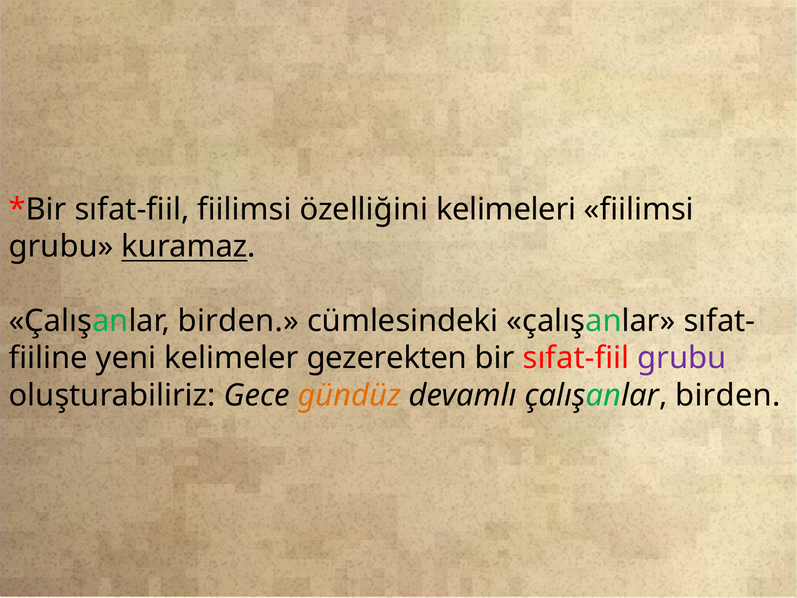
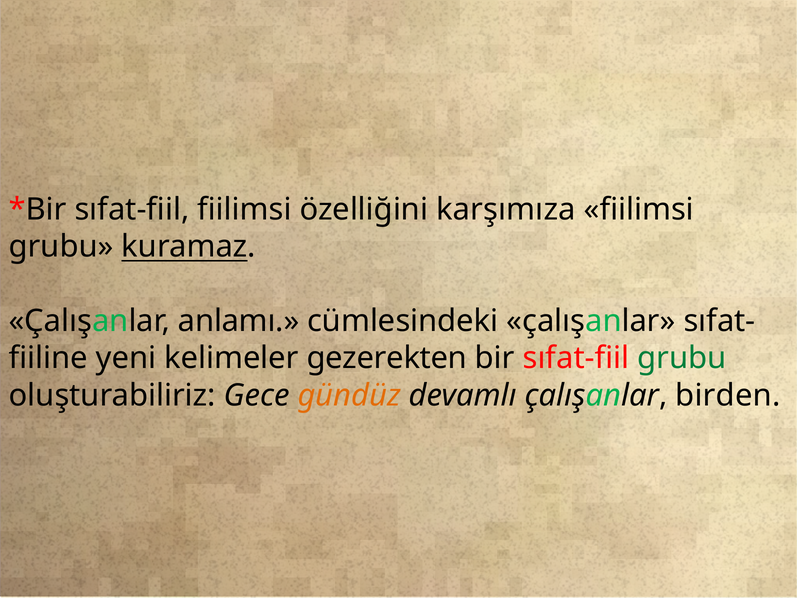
kelimeleri: kelimeleri -> karşımıza
birden at (238, 321): birden -> anlamı
grubu at (682, 358) colour: purple -> green
